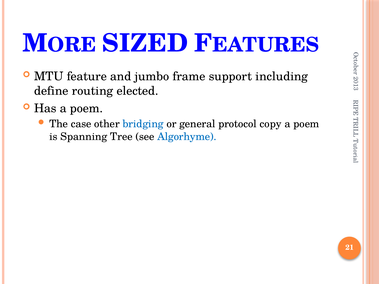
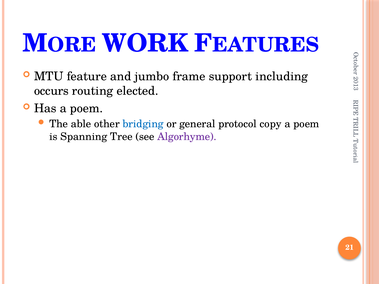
SIZED: SIZED -> WORK
define: define -> occurs
case: case -> able
Algorhyme colour: blue -> purple
